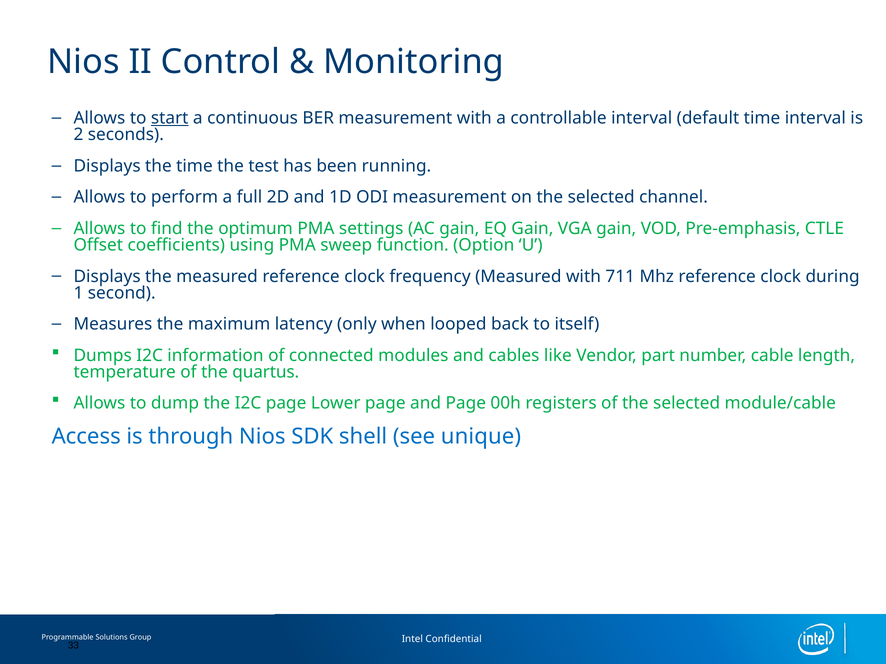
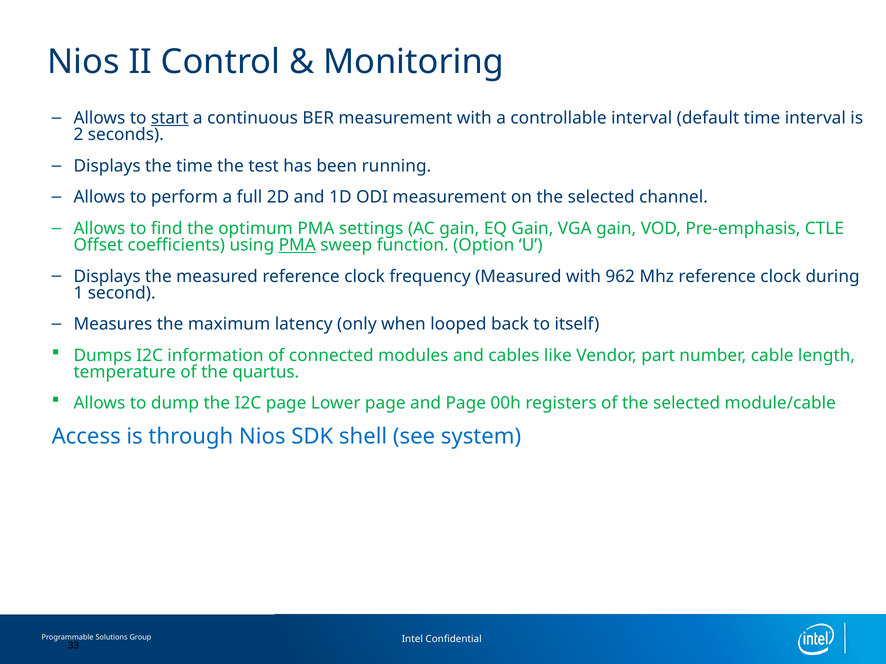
PMA at (297, 245) underline: none -> present
711: 711 -> 962
unique: unique -> system
